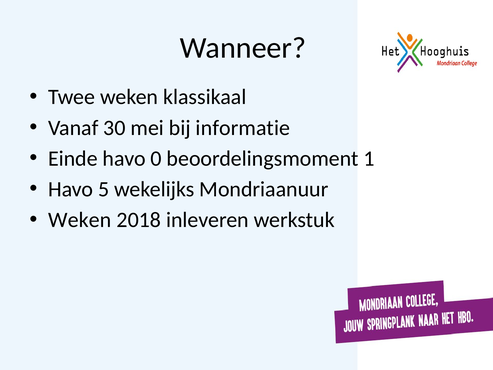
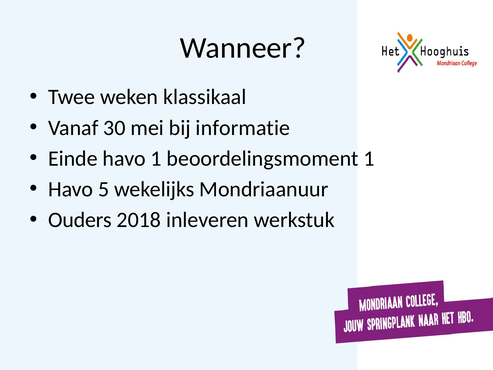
havo 0: 0 -> 1
Weken at (80, 220): Weken -> Ouders
